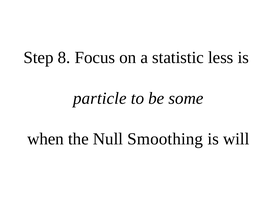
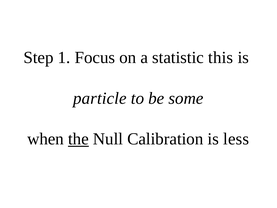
8: 8 -> 1
less: less -> this
the underline: none -> present
Smoothing: Smoothing -> Calibration
will: will -> less
